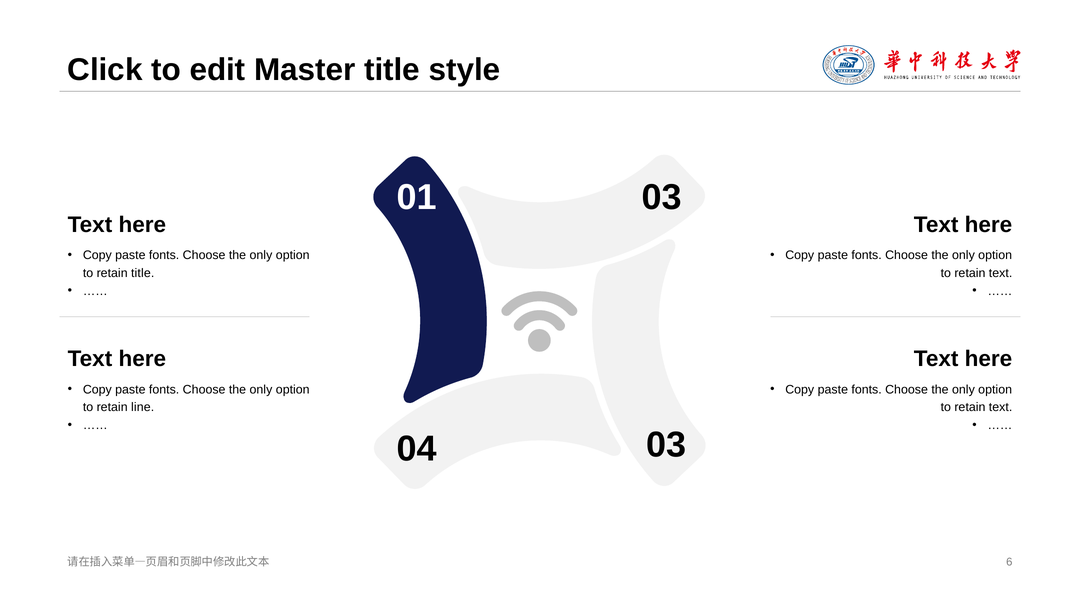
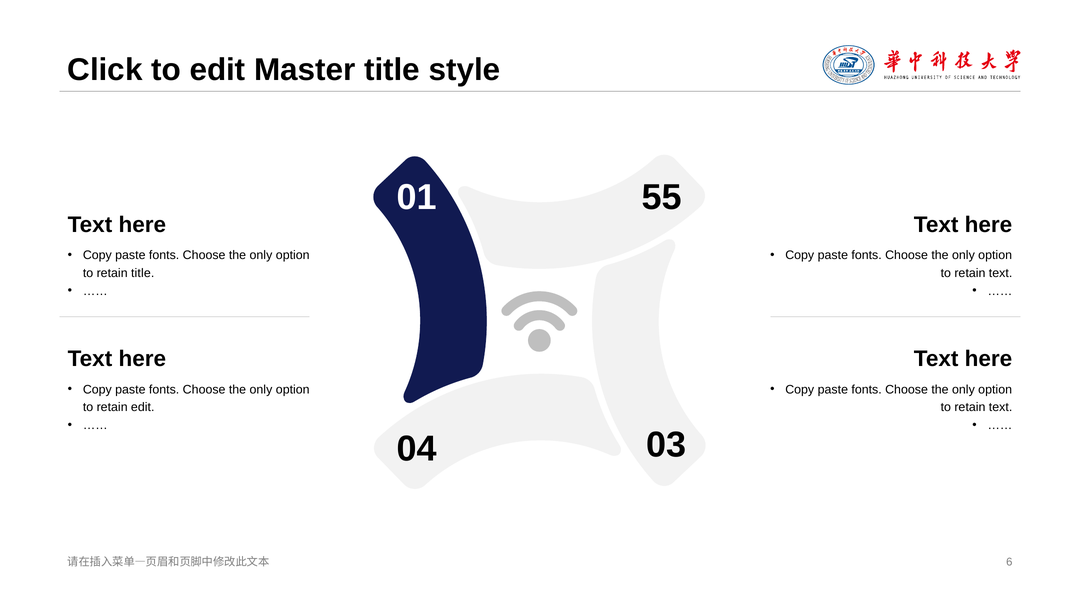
01 03: 03 -> 55
retain line: line -> edit
